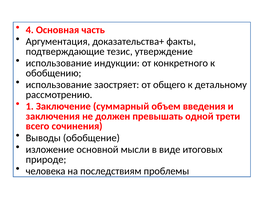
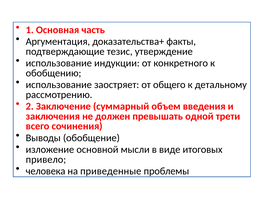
4: 4 -> 1
1: 1 -> 2
природе: природе -> привело
последствиям: последствиям -> приведенные
